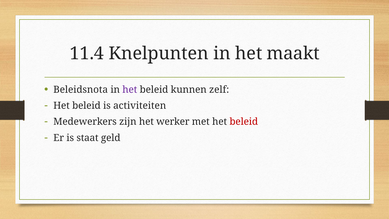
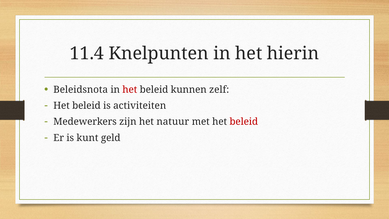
maakt: maakt -> hierin
het at (130, 90) colour: purple -> red
werker: werker -> natuur
staat: staat -> kunt
